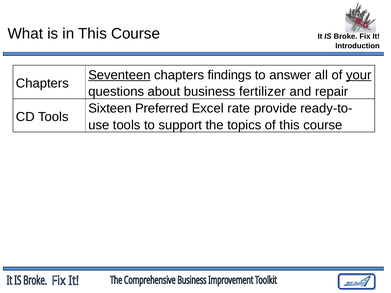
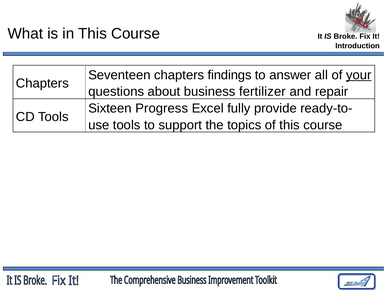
Seventeen underline: present -> none
Preferred: Preferred -> Progress
rate: rate -> fully
